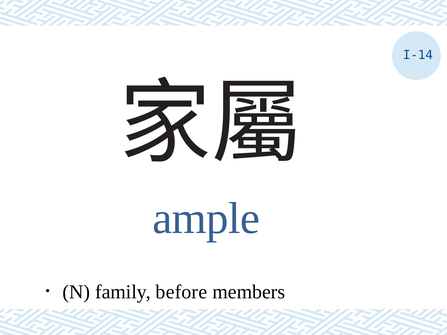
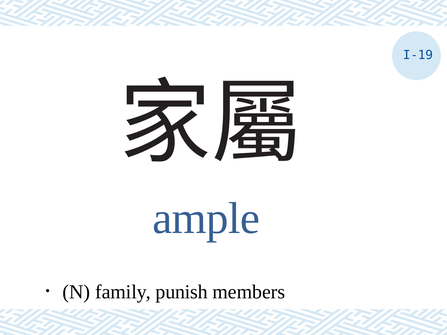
I-14: I-14 -> I-19
before: before -> punish
